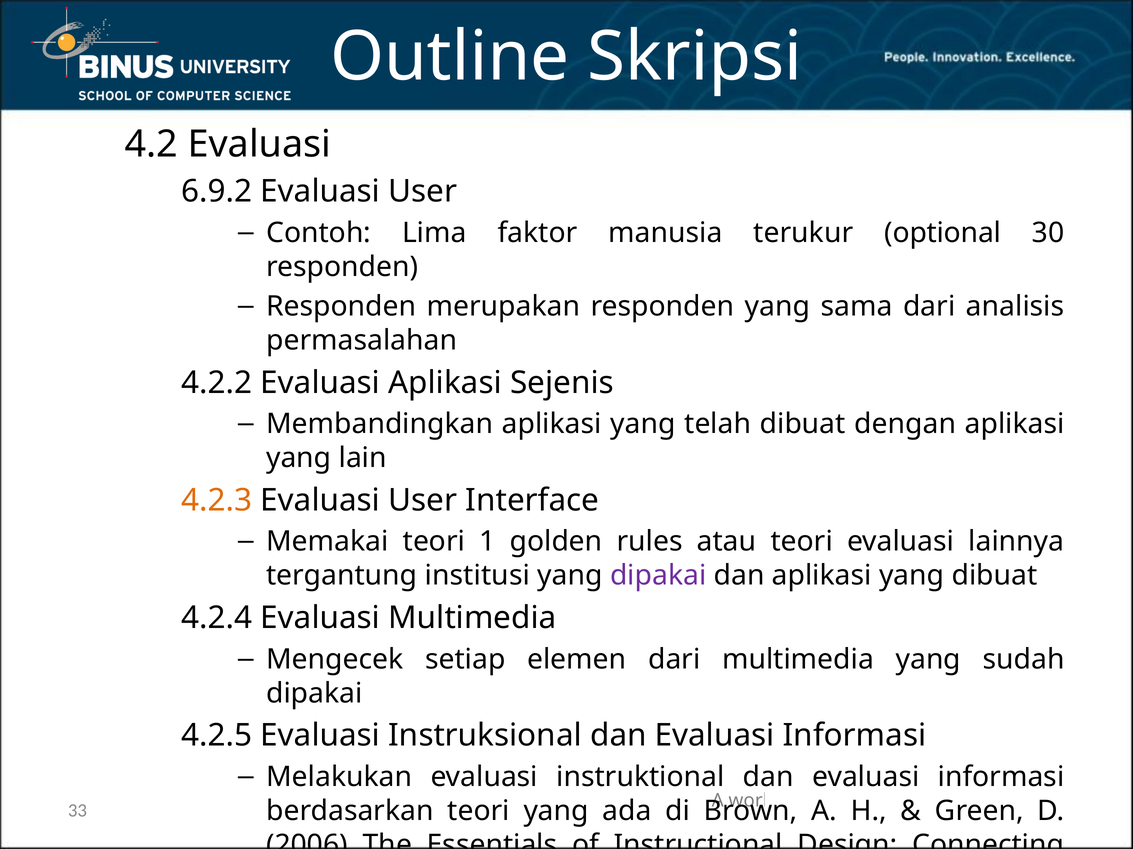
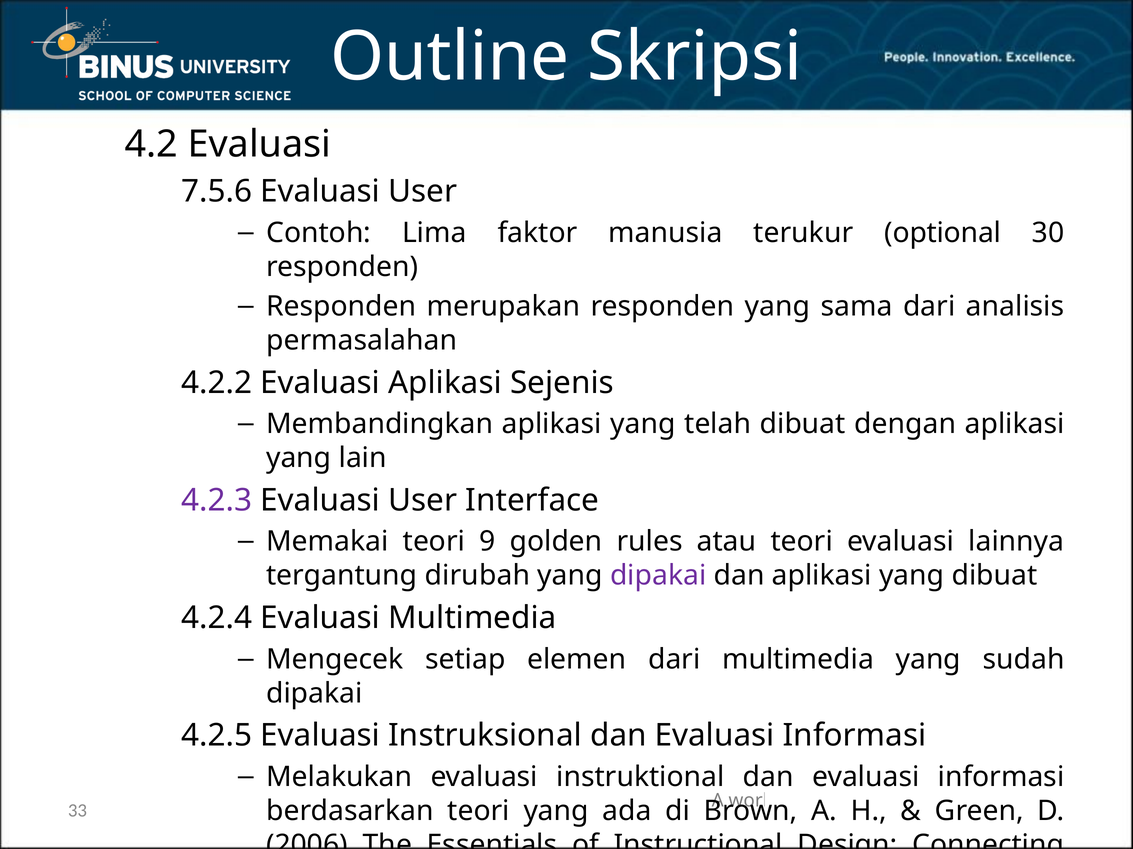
6.9.2: 6.9.2 -> 7.5.6
4.2.3 colour: orange -> purple
1: 1 -> 9
institusi: institusi -> dirubah
